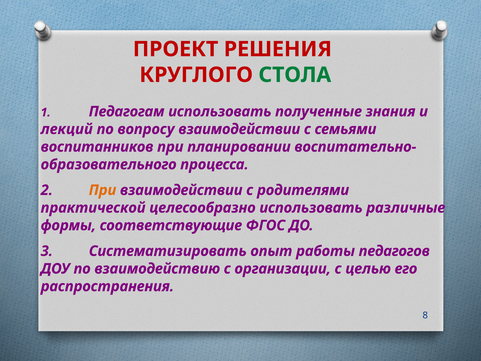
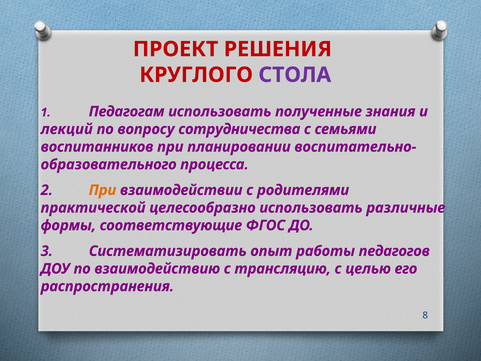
СТОЛА colour: green -> purple
вопросу взаимодействии: взаимодействии -> сотрудничества
организации: организации -> трансляцию
